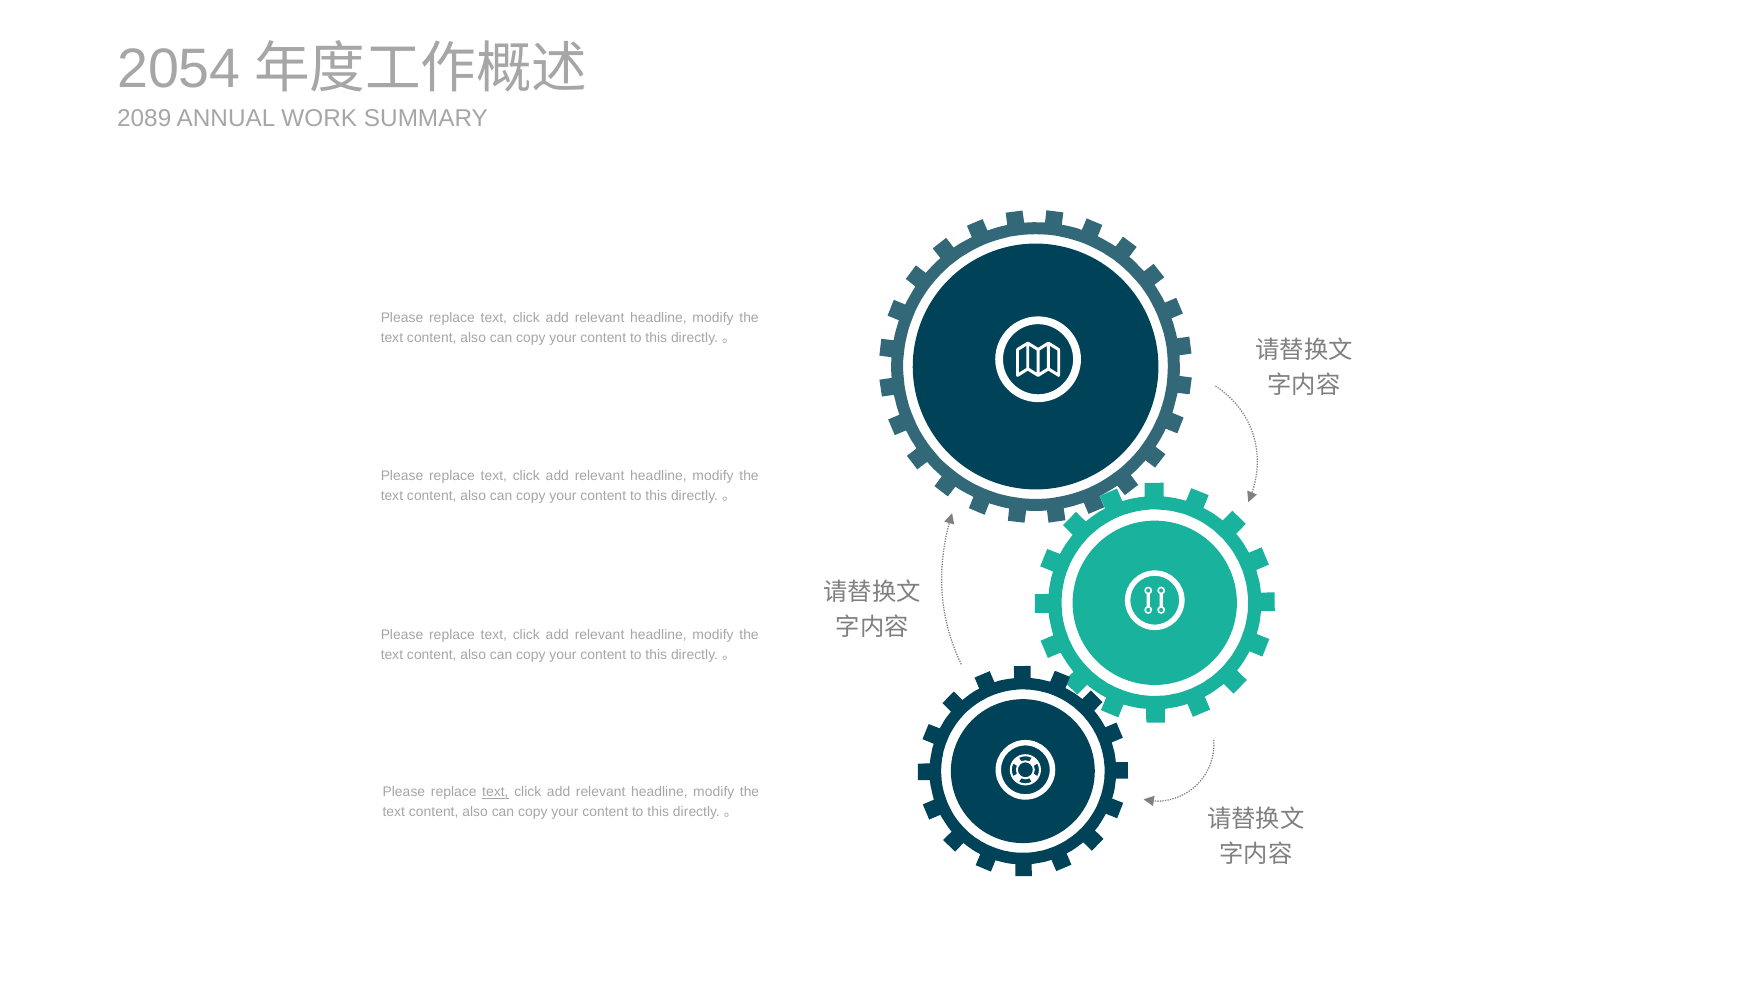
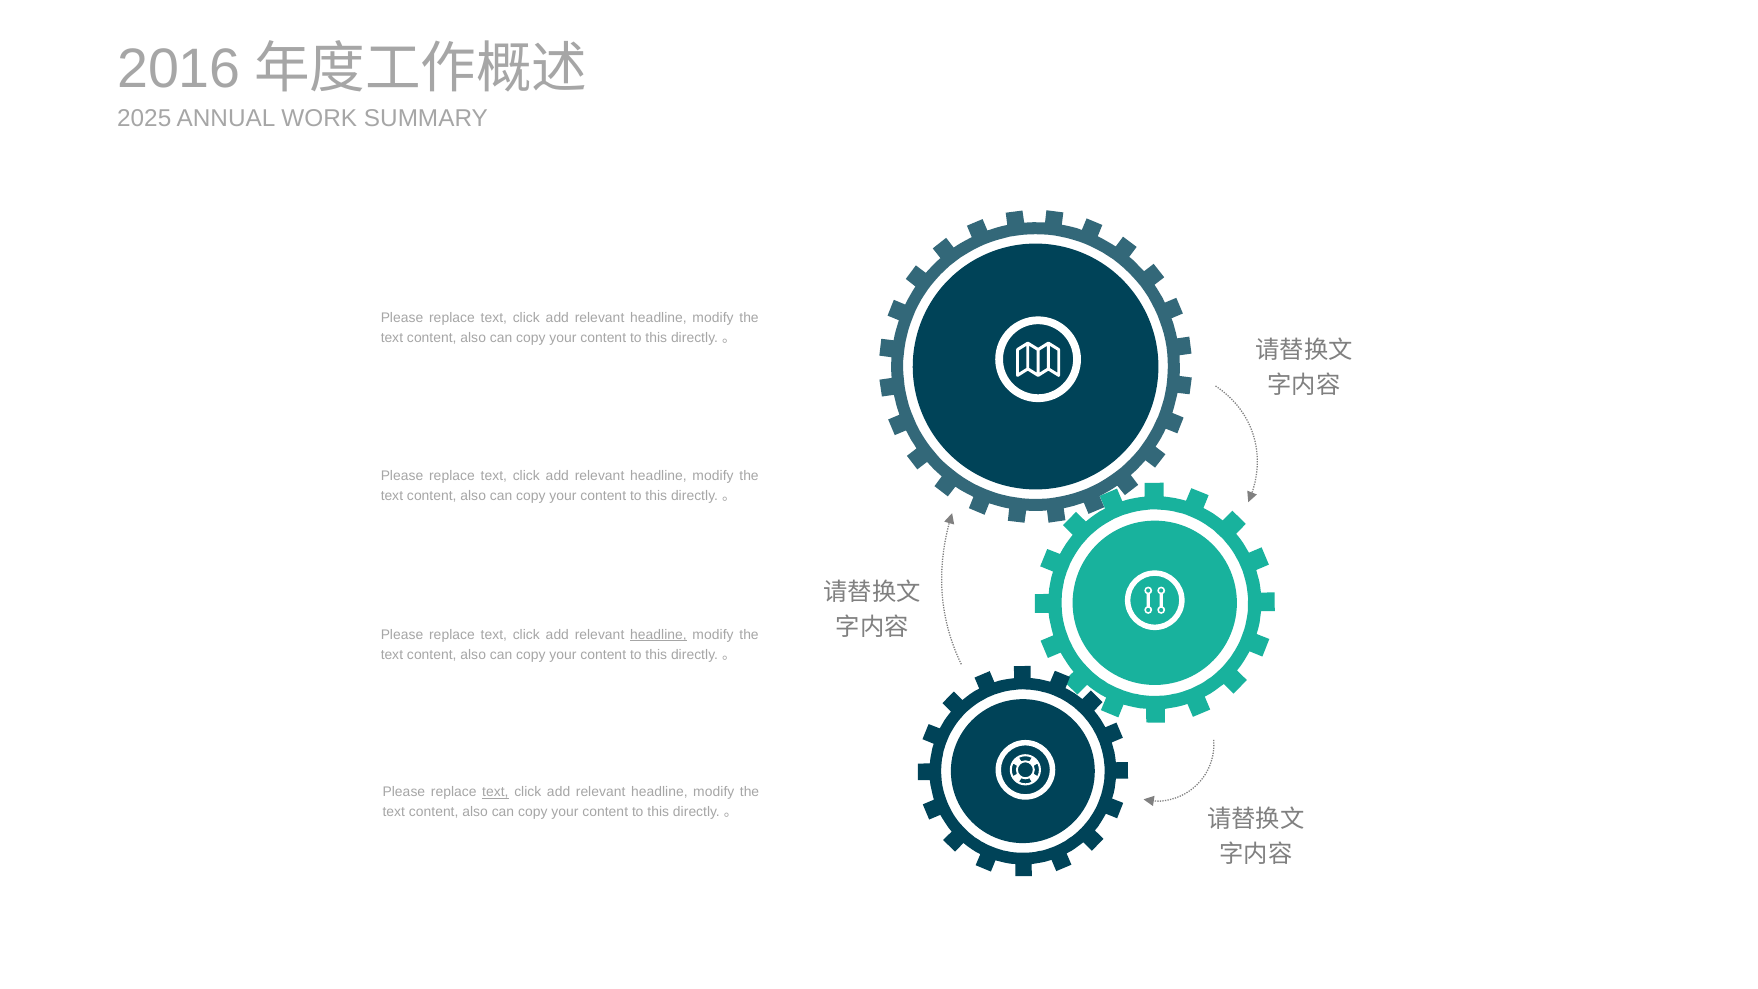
2054: 2054 -> 2016
2089: 2089 -> 2025
headline at (658, 635) underline: none -> present
